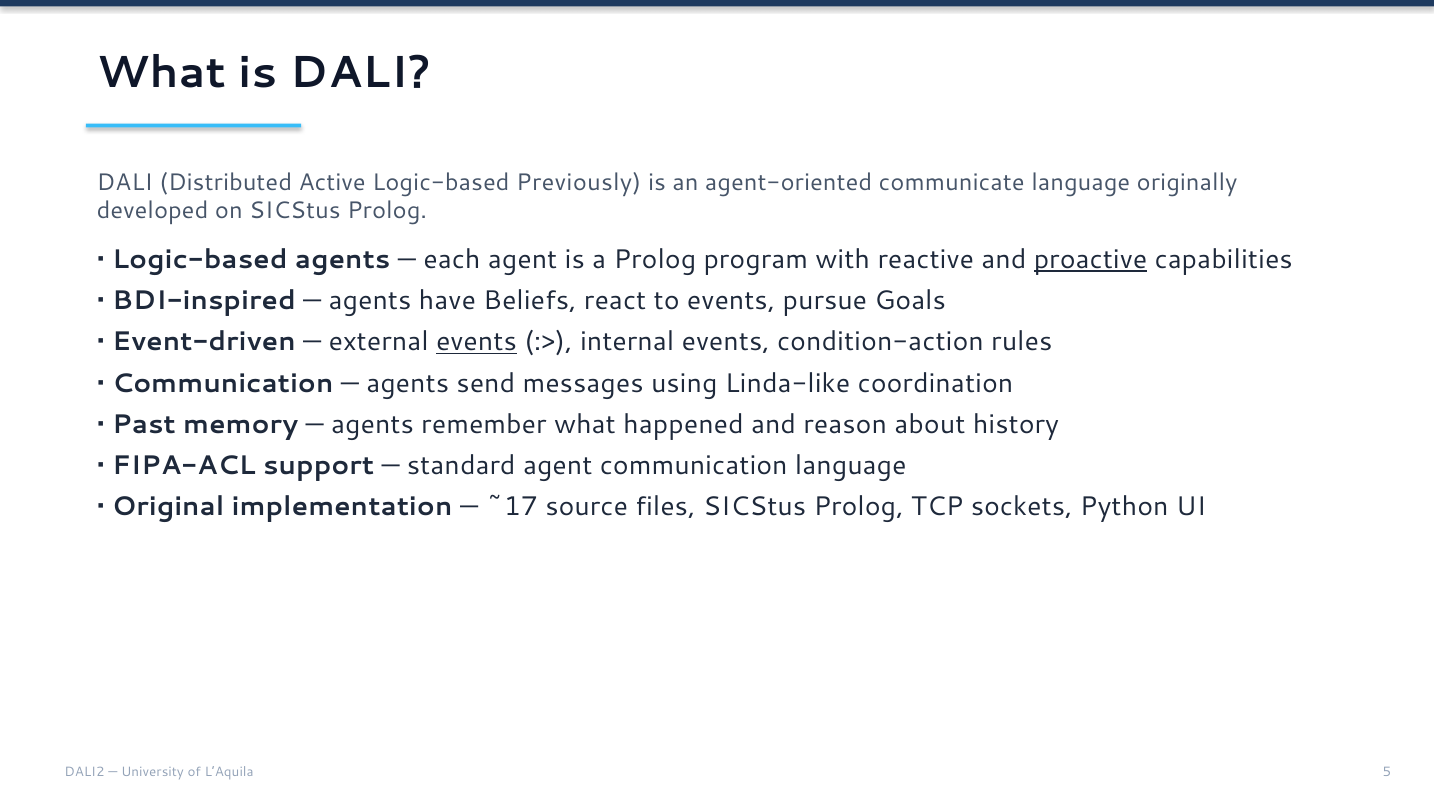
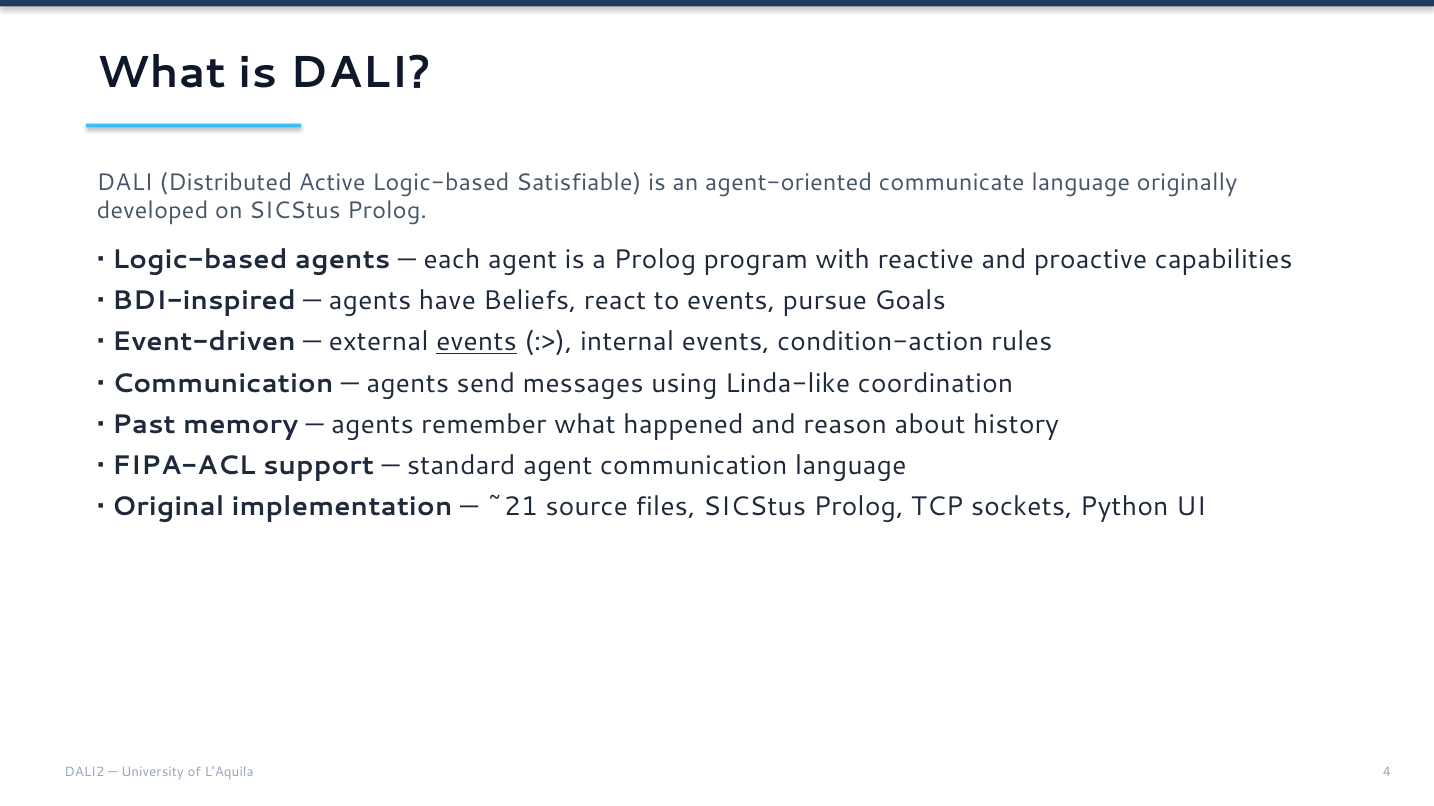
Previously: Previously -> Satisfiable
proactive underline: present -> none
~17: ~17 -> ~21
5: 5 -> 4
